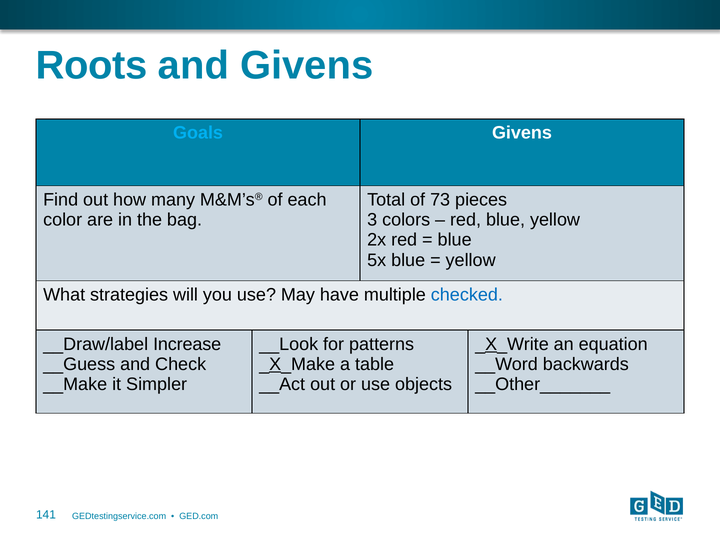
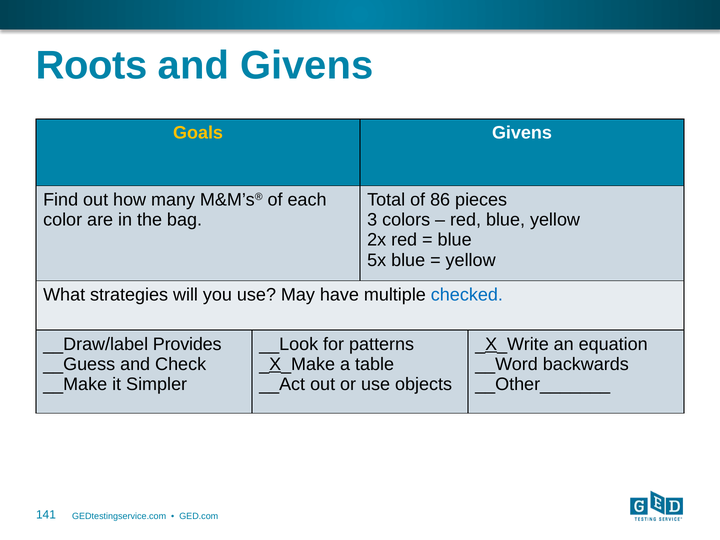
Goals colour: light blue -> yellow
73: 73 -> 86
Increase: Increase -> Provides
